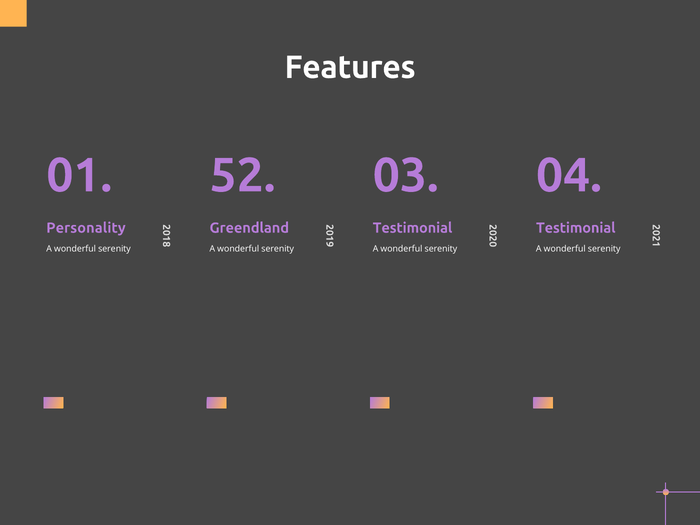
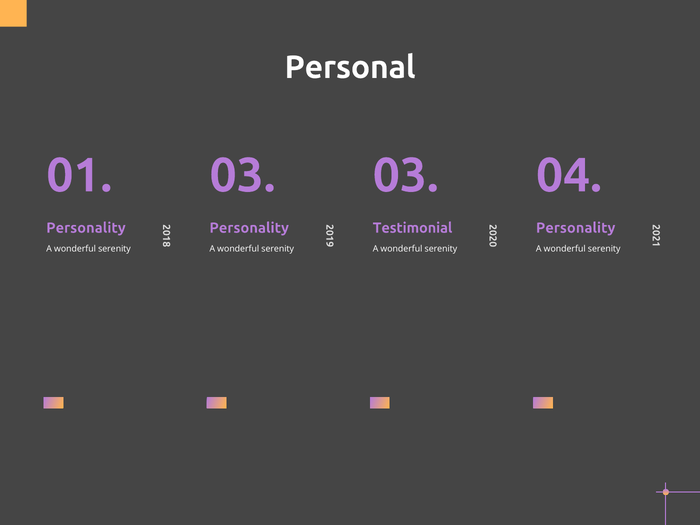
Features: Features -> Personal
01 52: 52 -> 03
Greendland at (249, 228): Greendland -> Personality
Testimonial at (576, 228): Testimonial -> Personality
